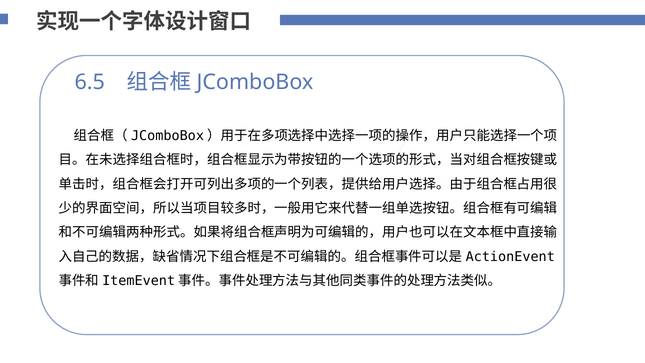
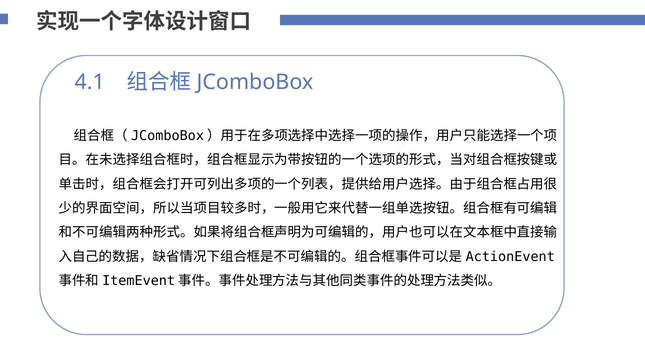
6.5: 6.5 -> 4.1
